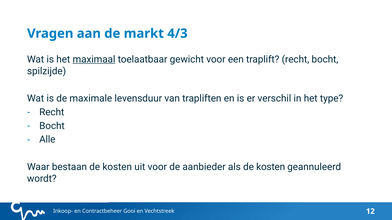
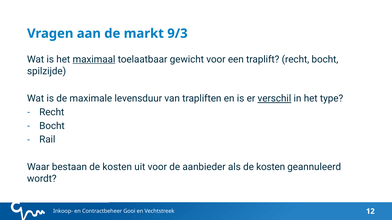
4/3: 4/3 -> 9/3
verschil underline: none -> present
Alle: Alle -> Rail
